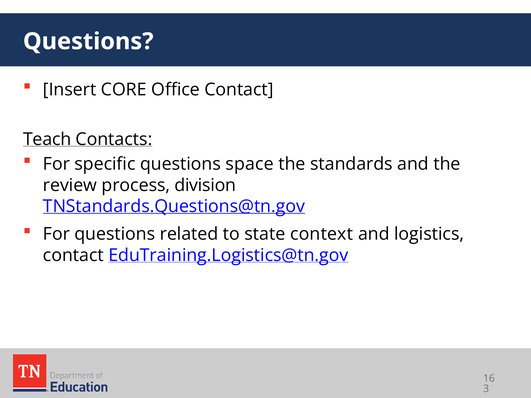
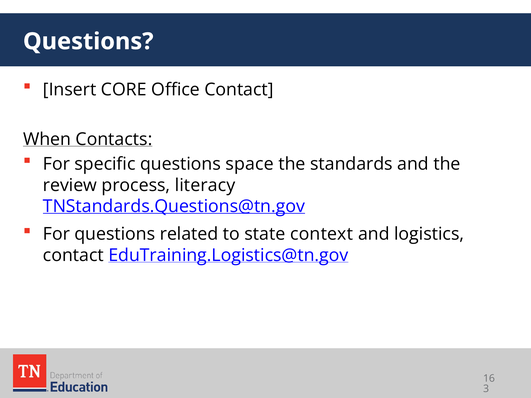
Teach: Teach -> When
division: division -> literacy
